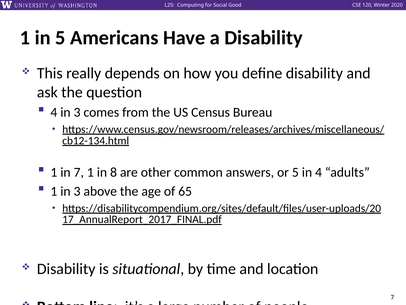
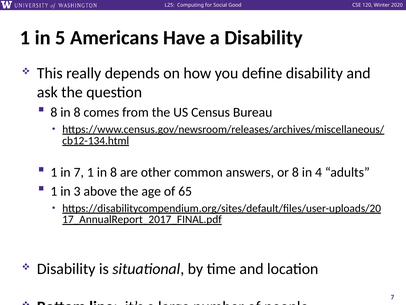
4 at (54, 112): 4 -> 8
3 at (77, 112): 3 -> 8
or 5: 5 -> 8
